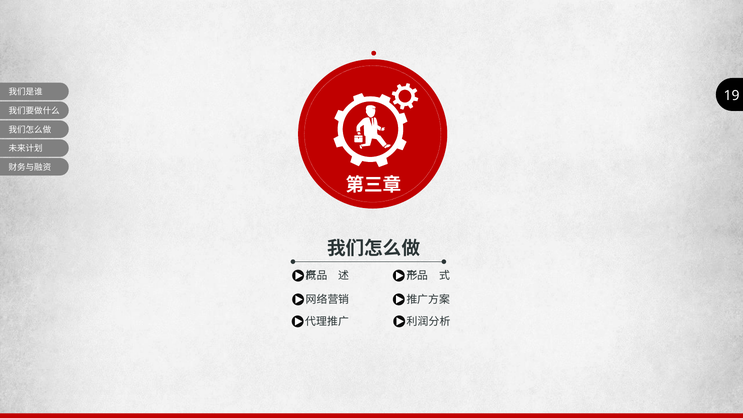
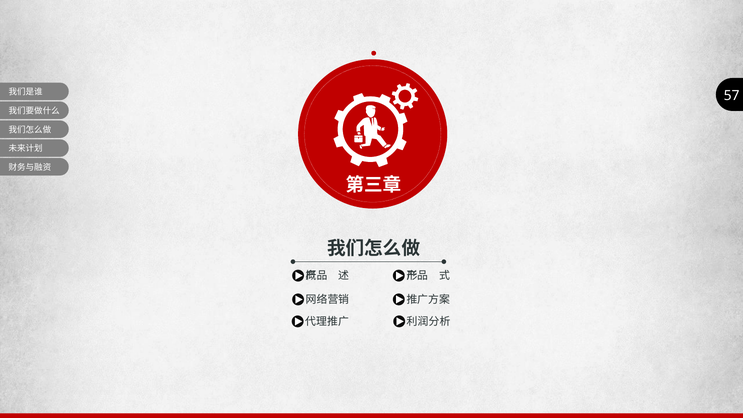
19: 19 -> 57
